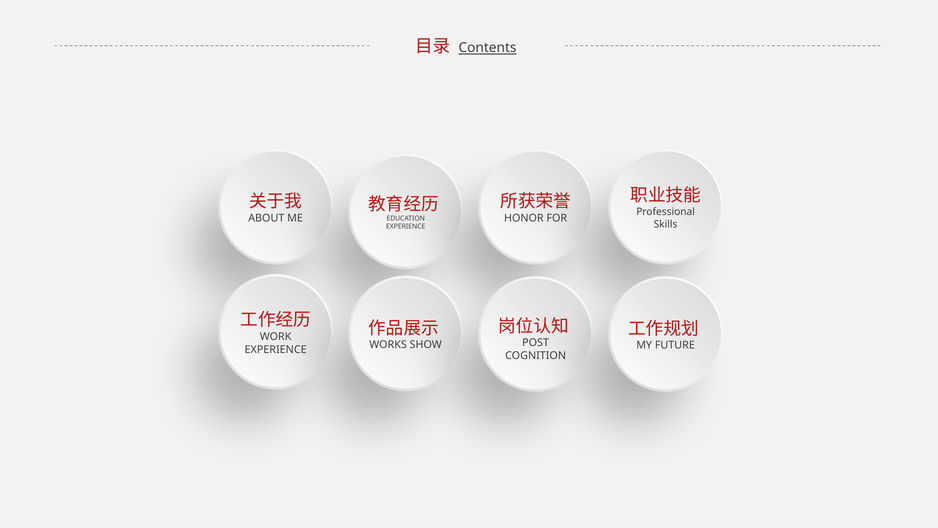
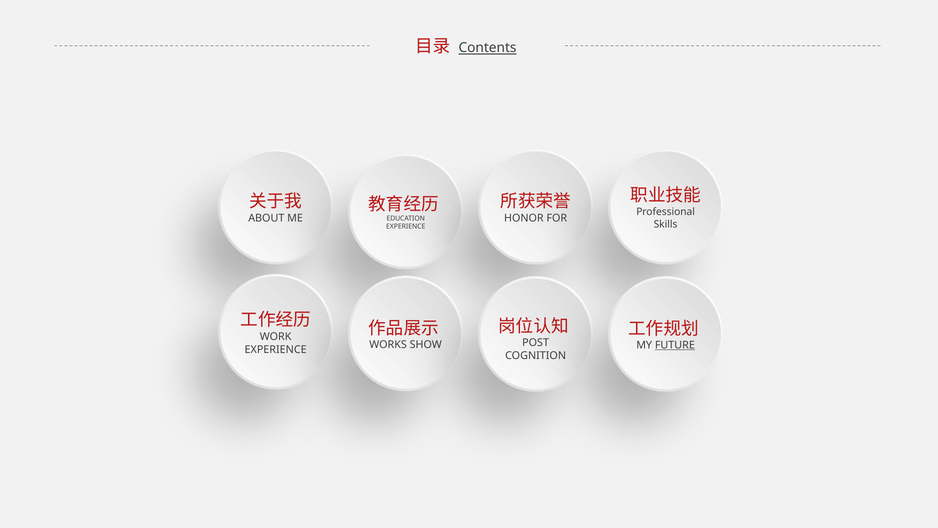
FUTURE underline: none -> present
